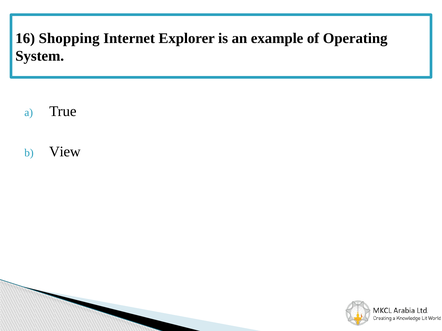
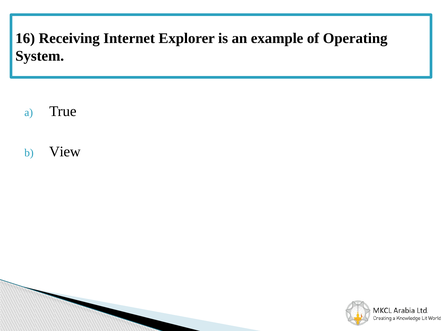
Shopping: Shopping -> Receiving
